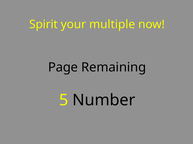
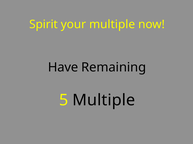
Page: Page -> Have
5 Number: Number -> Multiple
